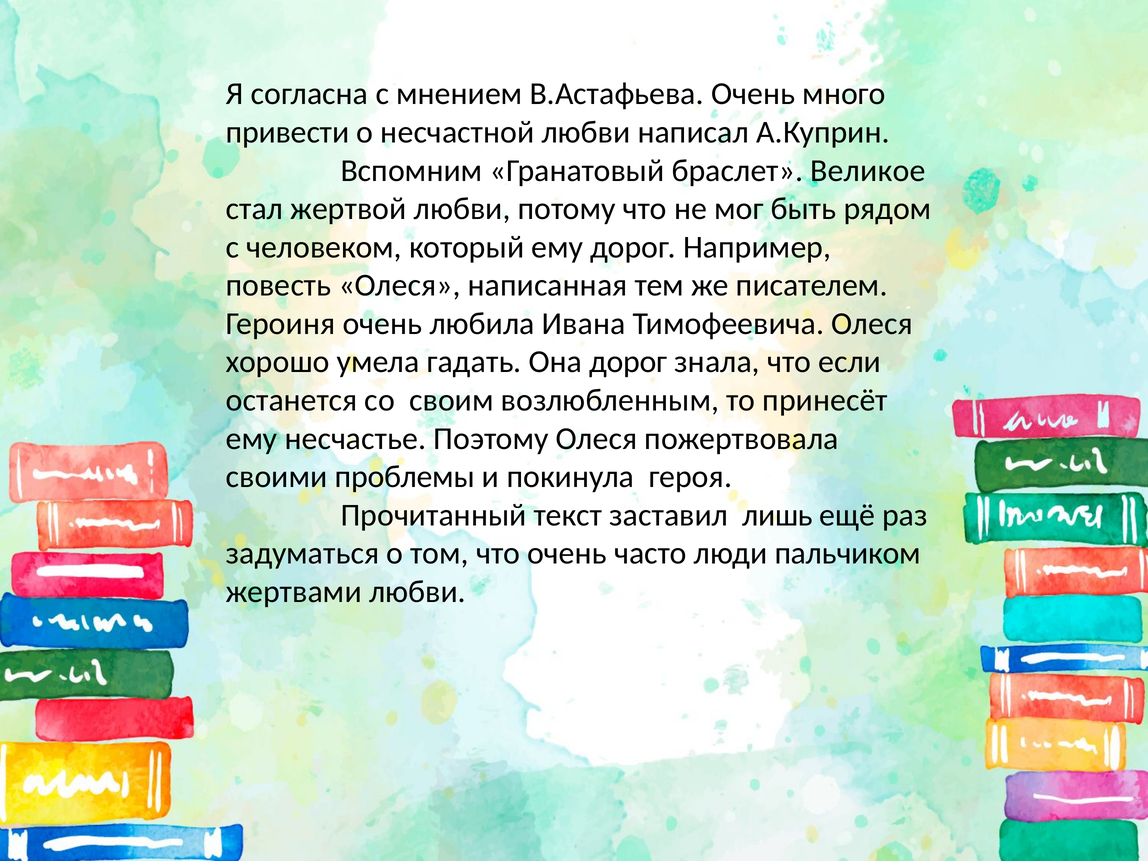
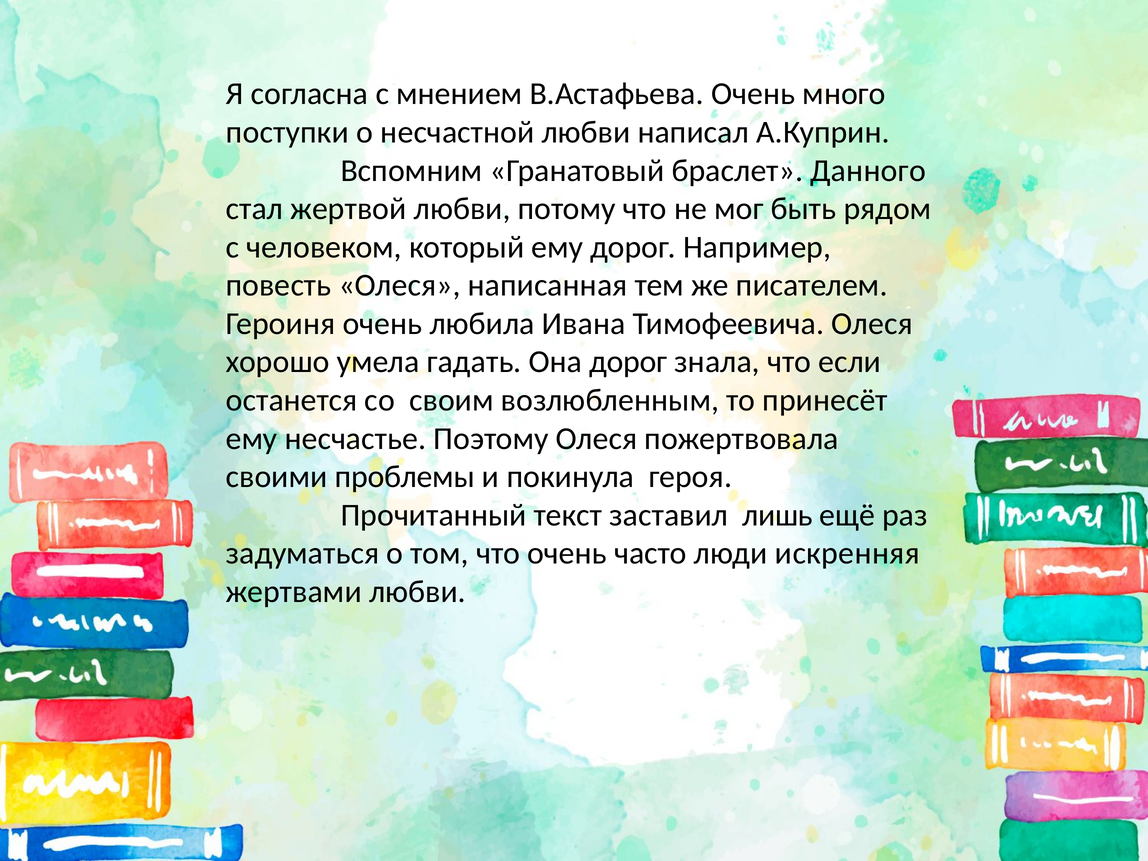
привести: привести -> поступки
Великое: Великое -> Данного
пальчиком: пальчиком -> искренняя
